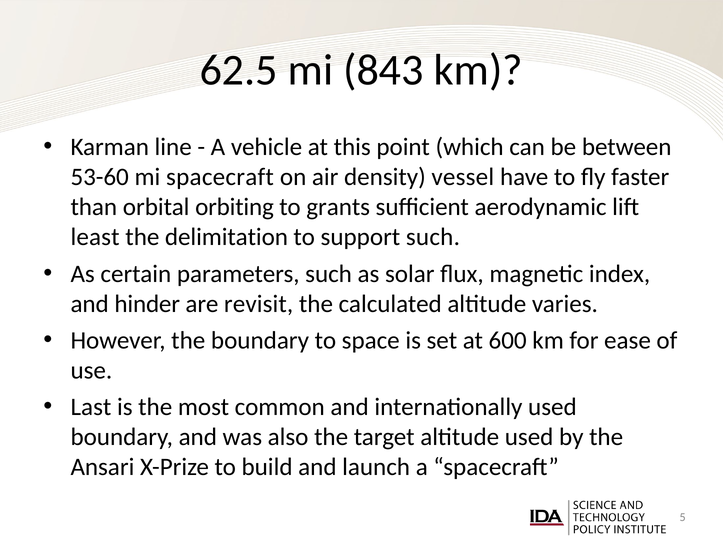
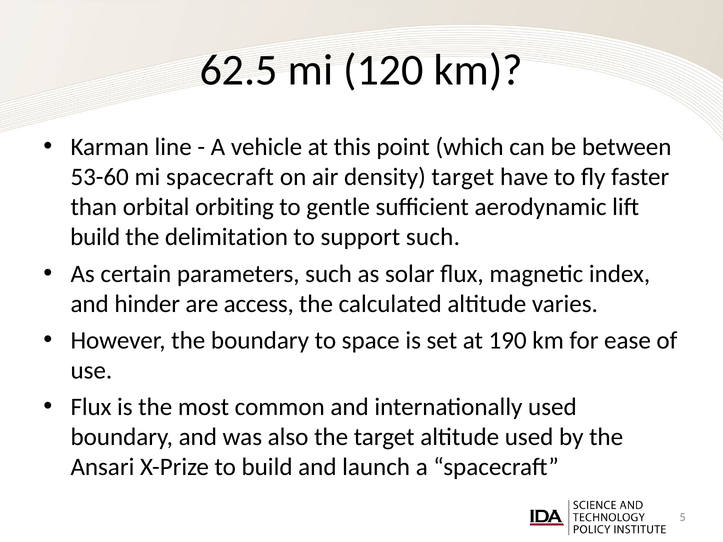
843: 843 -> 120
density vessel: vessel -> target
grants: grants -> gentle
least at (95, 237): least -> build
revisit: revisit -> access
600: 600 -> 190
Last at (91, 407): Last -> Flux
